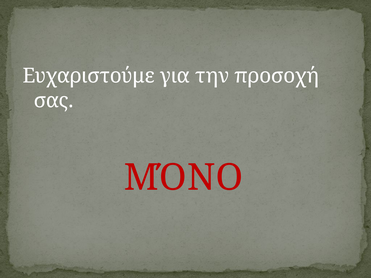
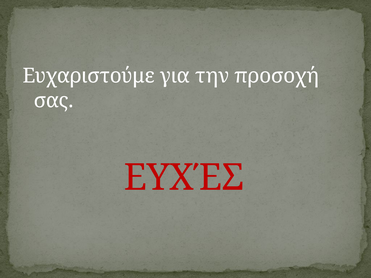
ΜΌΝΟ: ΜΌΝΟ -> ΕΥΧΈΣ
